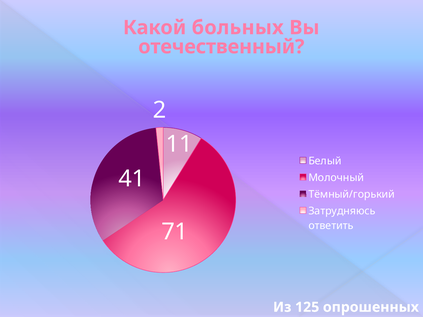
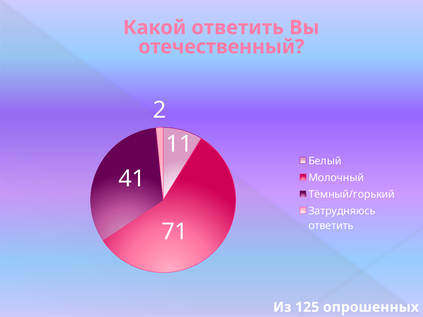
Какой больных: больных -> ответить
